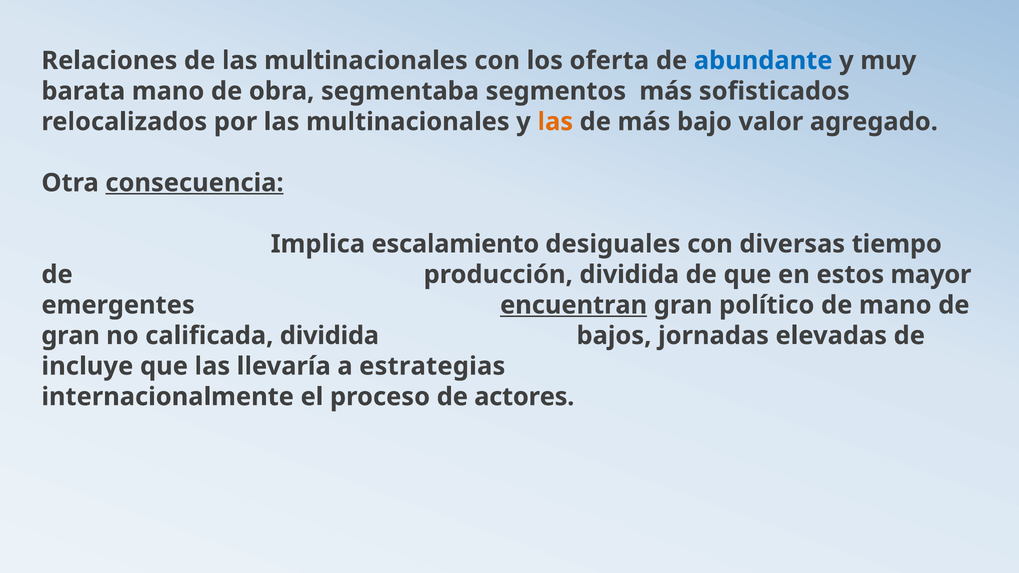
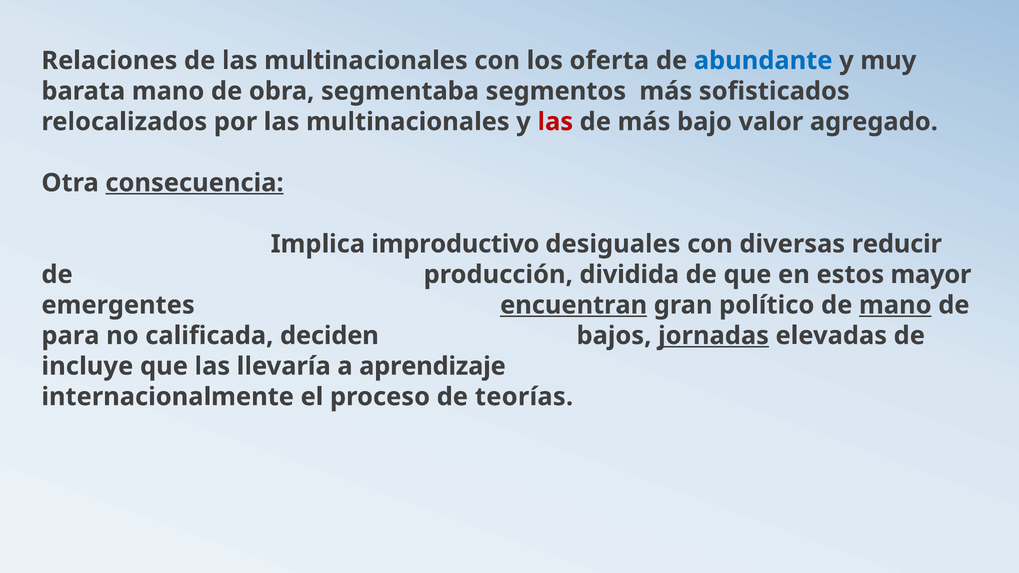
las at (555, 122) colour: orange -> red
escalamiento: escalamiento -> improductivo
tiempo: tiempo -> reducir
mano at (895, 305) underline: none -> present
gran at (71, 336): gran -> para
calificada dividida: dividida -> deciden
jornadas underline: none -> present
estrategias: estrategias -> aprendizaje
actores: actores -> teorías
